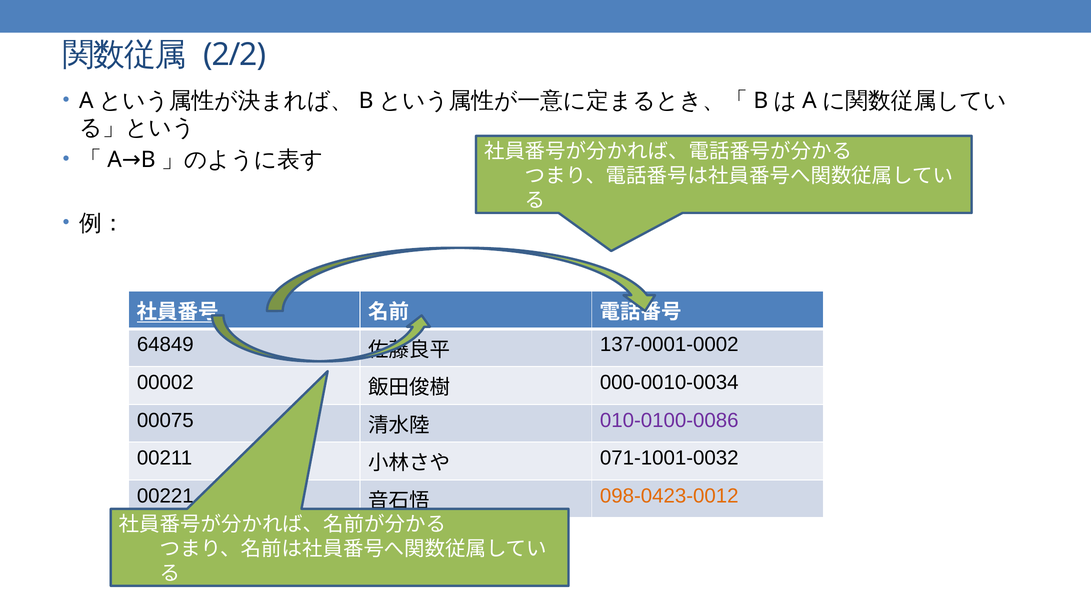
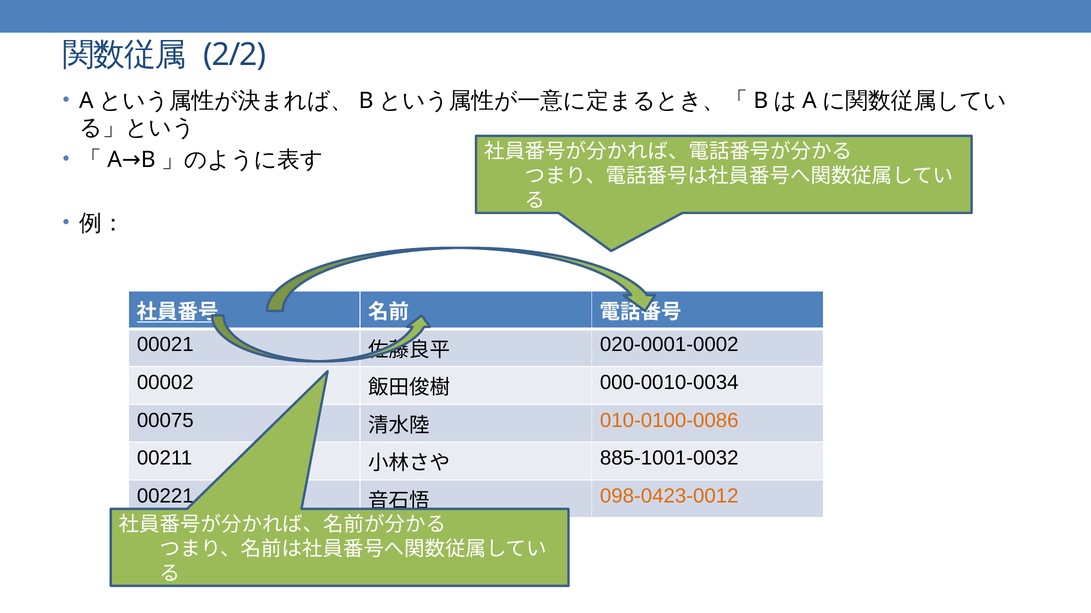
64849: 64849 -> 00021
137-0001-0002: 137-0001-0002 -> 020-0001-0002
010-0100-0086 colour: purple -> orange
071-1001-0032: 071-1001-0032 -> 885-1001-0032
